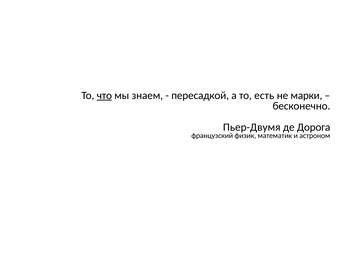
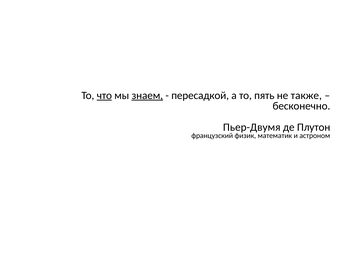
знаем underline: none -> present
есть: есть -> пять
марки: марки -> также
Дорога: Дорога -> Плутон
